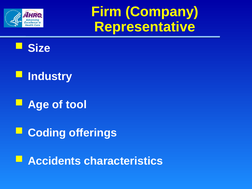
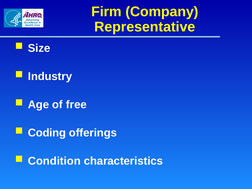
tool: tool -> free
Accidents: Accidents -> Condition
